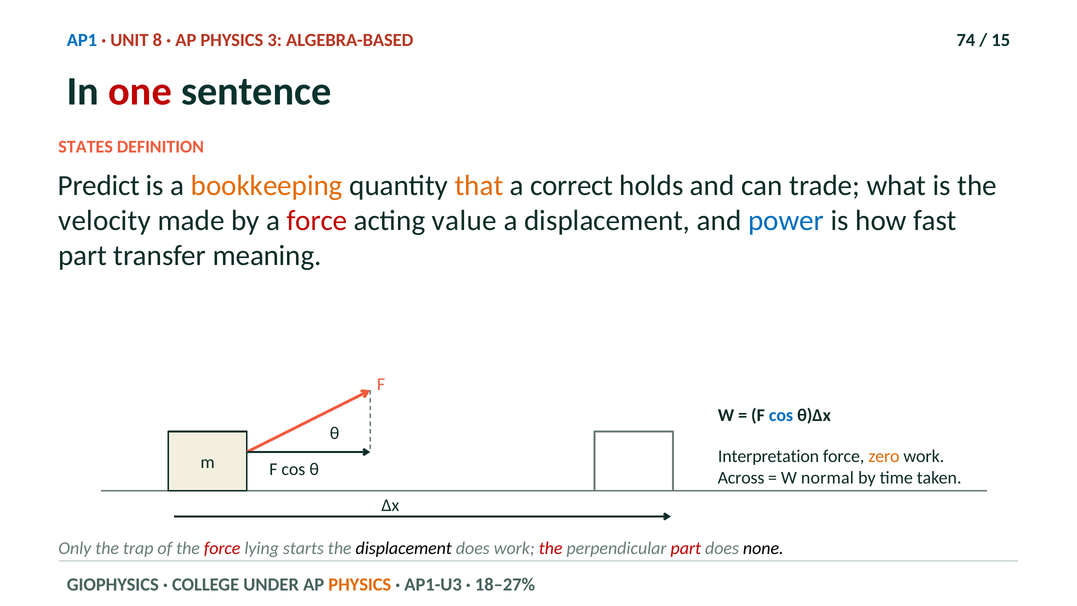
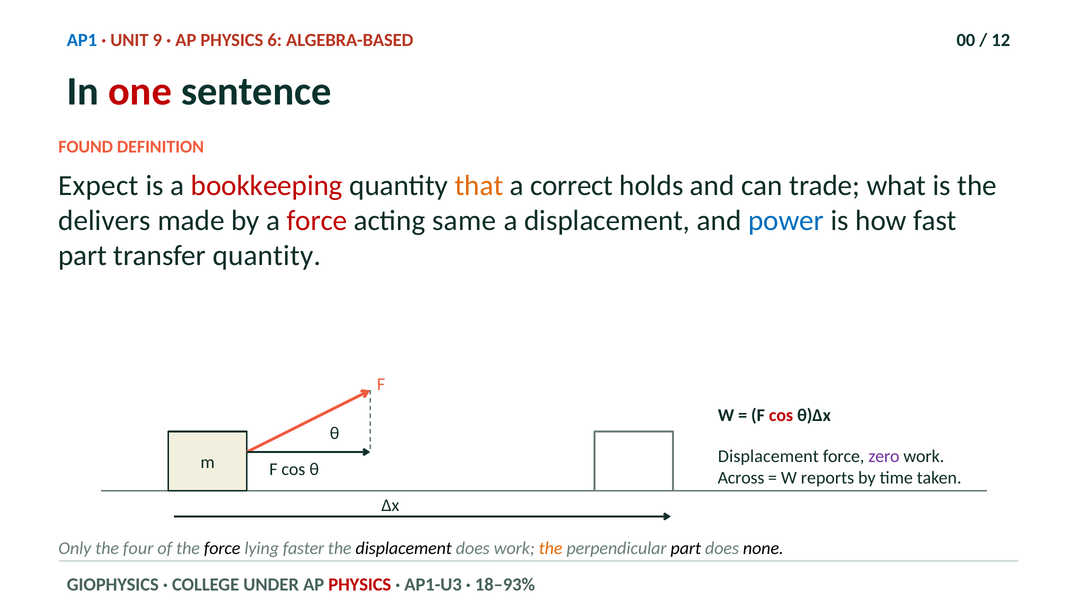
8: 8 -> 9
3: 3 -> 6
74: 74 -> 00
15: 15 -> 12
STATES: STATES -> FOUND
Predict: Predict -> Expect
bookkeeping colour: orange -> red
velocity: velocity -> delivers
value: value -> same
transfer meaning: meaning -> quantity
cos at (781, 415) colour: blue -> red
Interpretation at (769, 456): Interpretation -> Displacement
zero colour: orange -> purple
normal: normal -> reports
trap: trap -> four
force at (222, 548) colour: red -> black
starts: starts -> faster
the at (551, 548) colour: red -> orange
part at (686, 548) colour: red -> black
PHYSICS at (360, 584) colour: orange -> red
18–27%: 18–27% -> 18–93%
